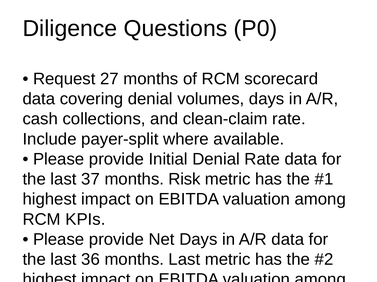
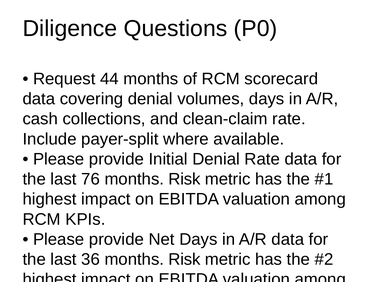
27: 27 -> 44
37: 37 -> 76
36 months Last: Last -> Risk
